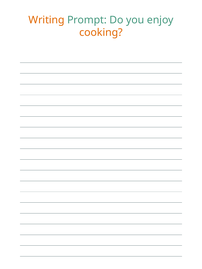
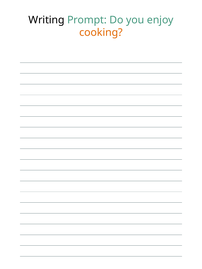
Writing colour: orange -> black
